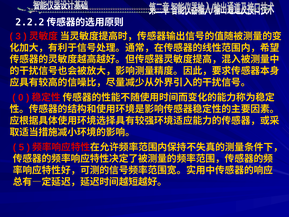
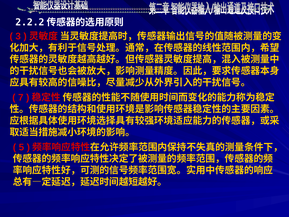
0: 0 -> 7
